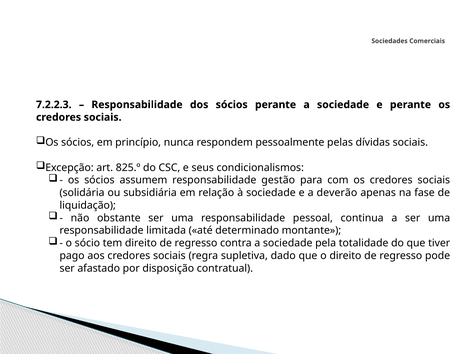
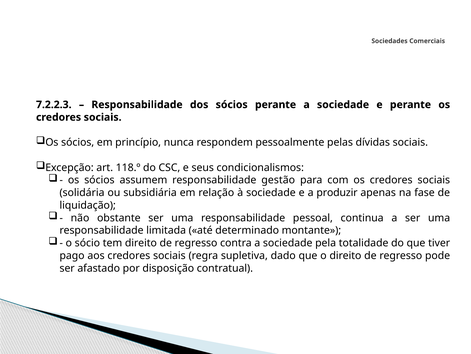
825.º: 825.º -> 118.º
deverão: deverão -> produzir
